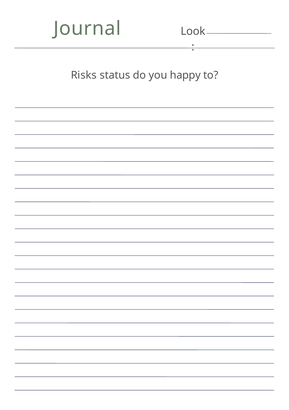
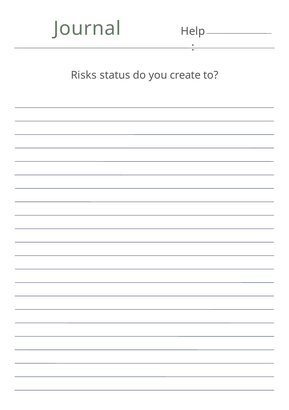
Look: Look -> Help
happy: happy -> create
